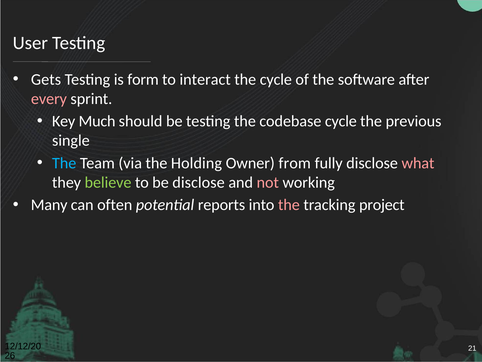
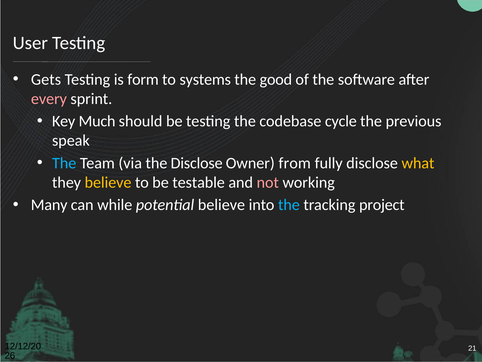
interact: interact -> systems
the cycle: cycle -> good
single: single -> speak
the Holding: Holding -> Disclose
what colour: pink -> yellow
believe at (108, 182) colour: light green -> yellow
be disclose: disclose -> testable
often: often -> while
potential reports: reports -> believe
the at (289, 205) colour: pink -> light blue
